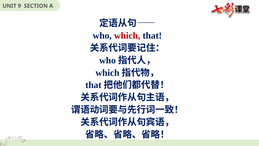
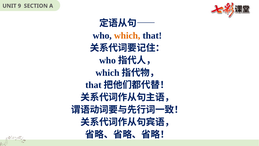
which colour: red -> orange
